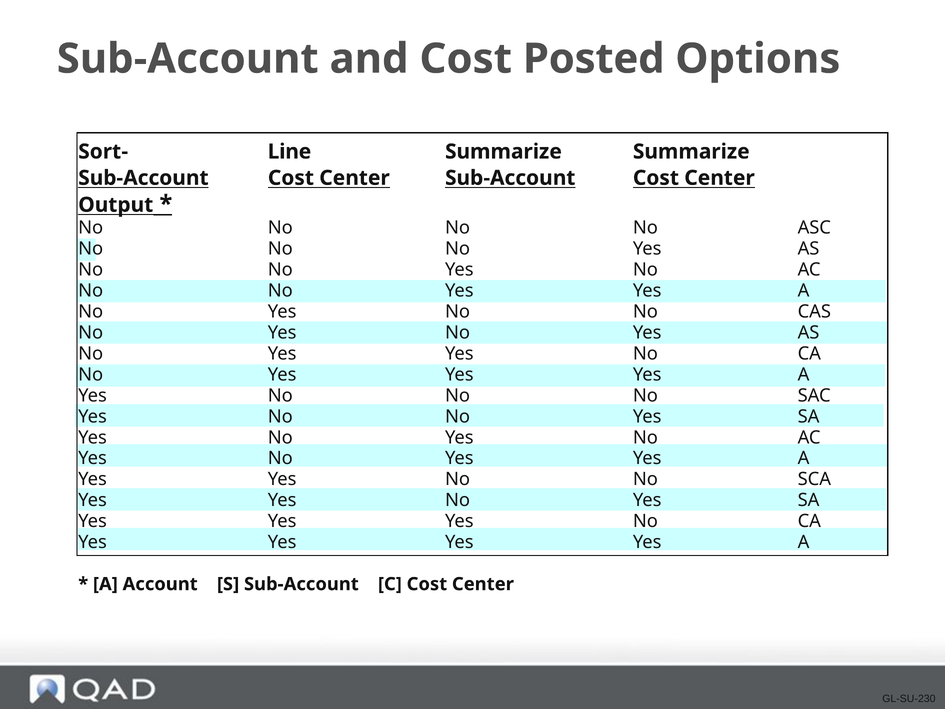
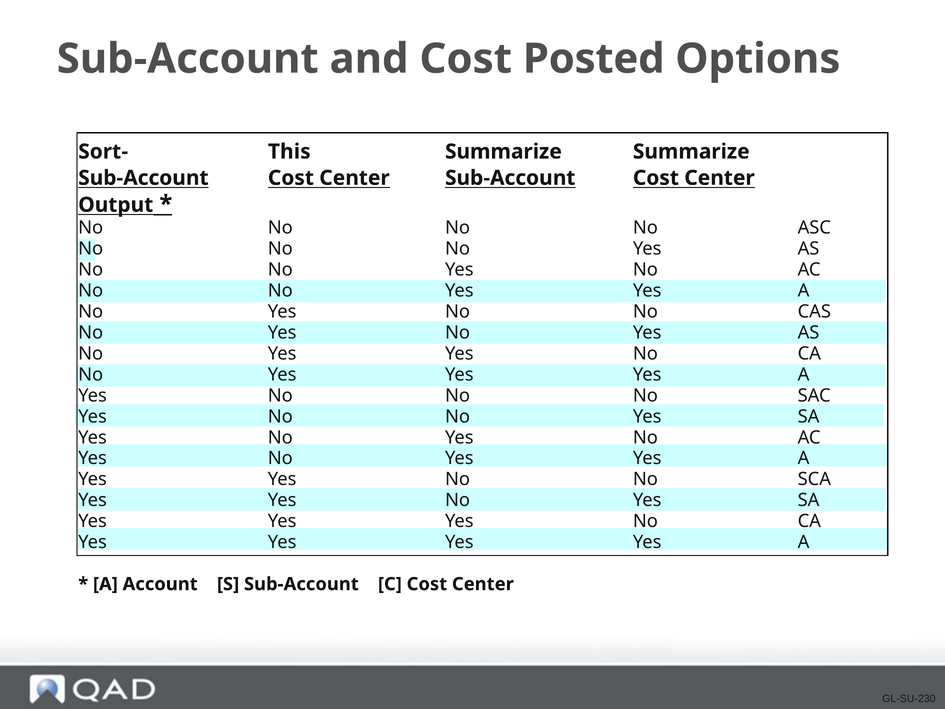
Line: Line -> This
